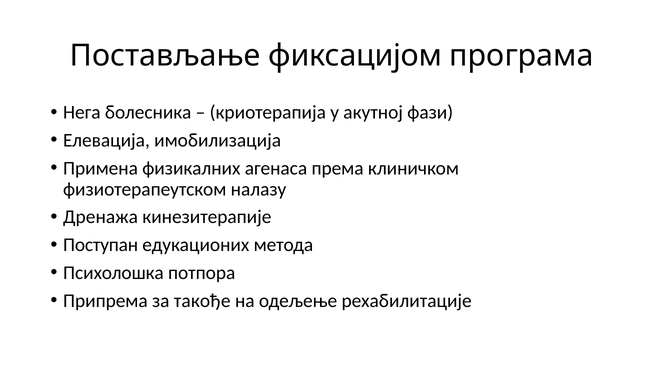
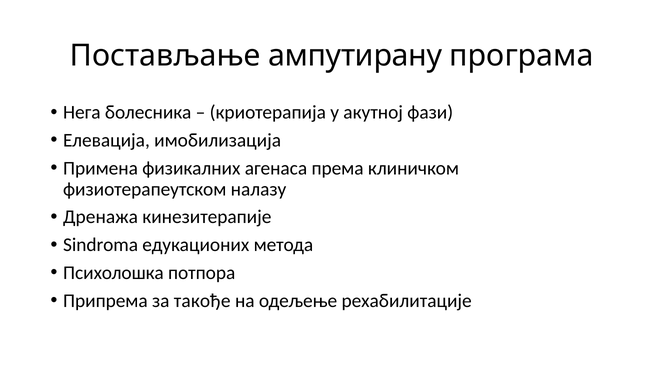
фиксацијом: фиксацијом -> ампутирану
Поступан: Поступан -> Sindroma
